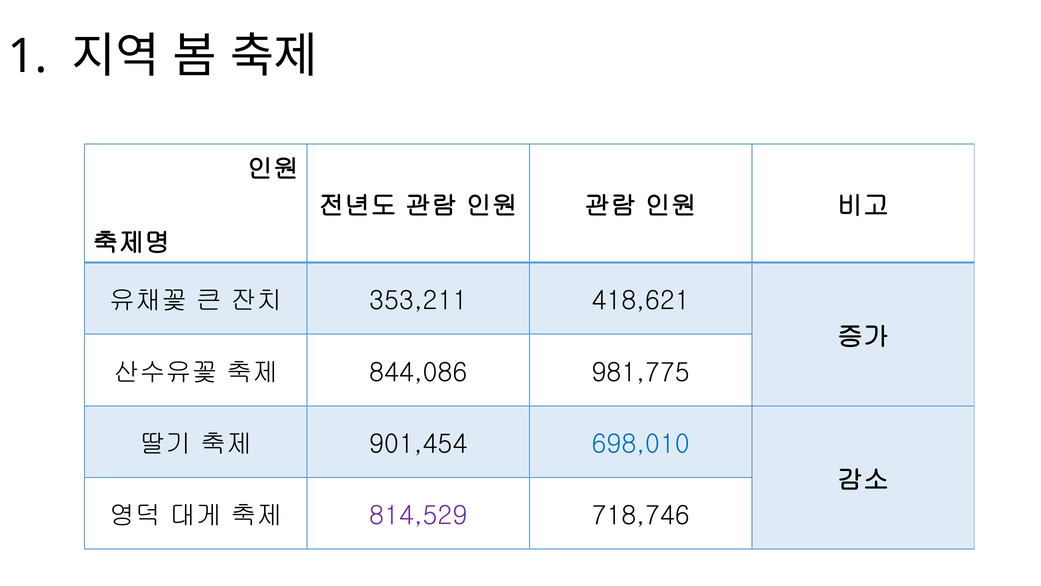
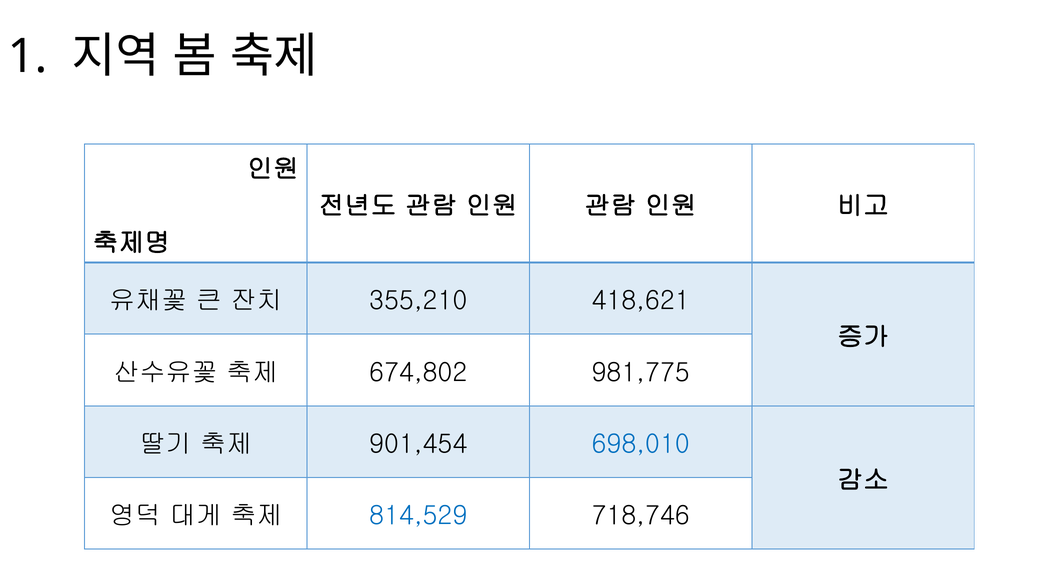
353,211: 353,211 -> 355,210
844,086: 844,086 -> 674,802
814,529 colour: purple -> blue
